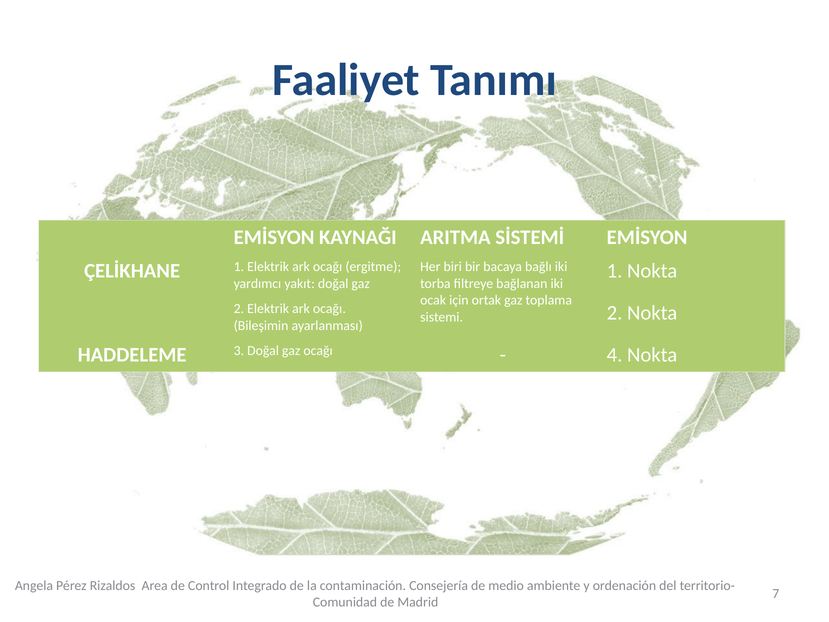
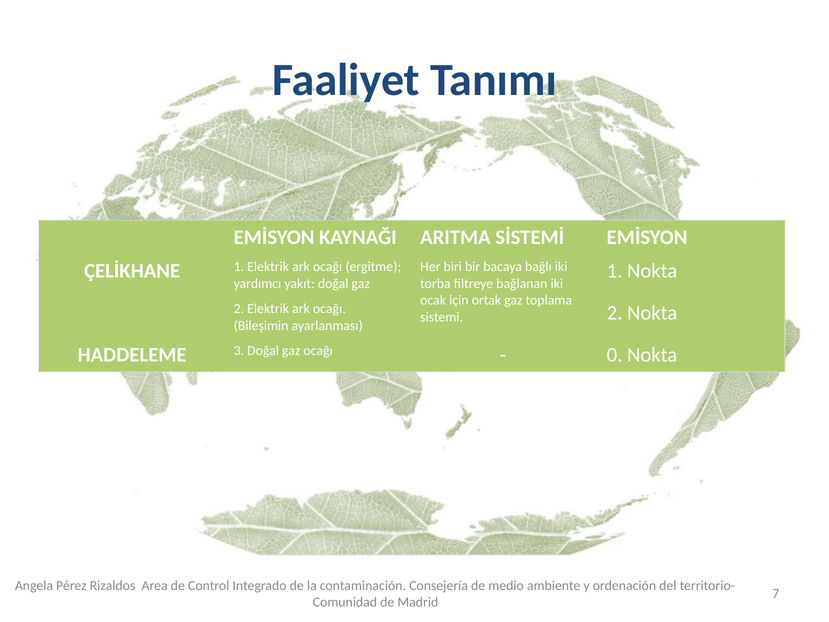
4: 4 -> 0
